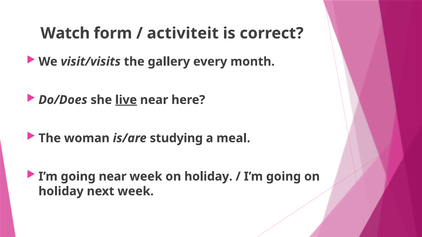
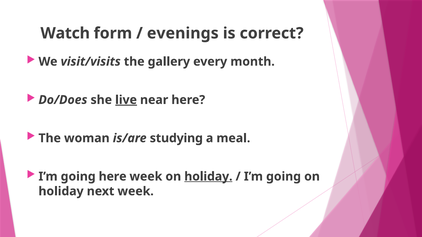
activiteit: activiteit -> evenings
going near: near -> here
holiday at (208, 177) underline: none -> present
